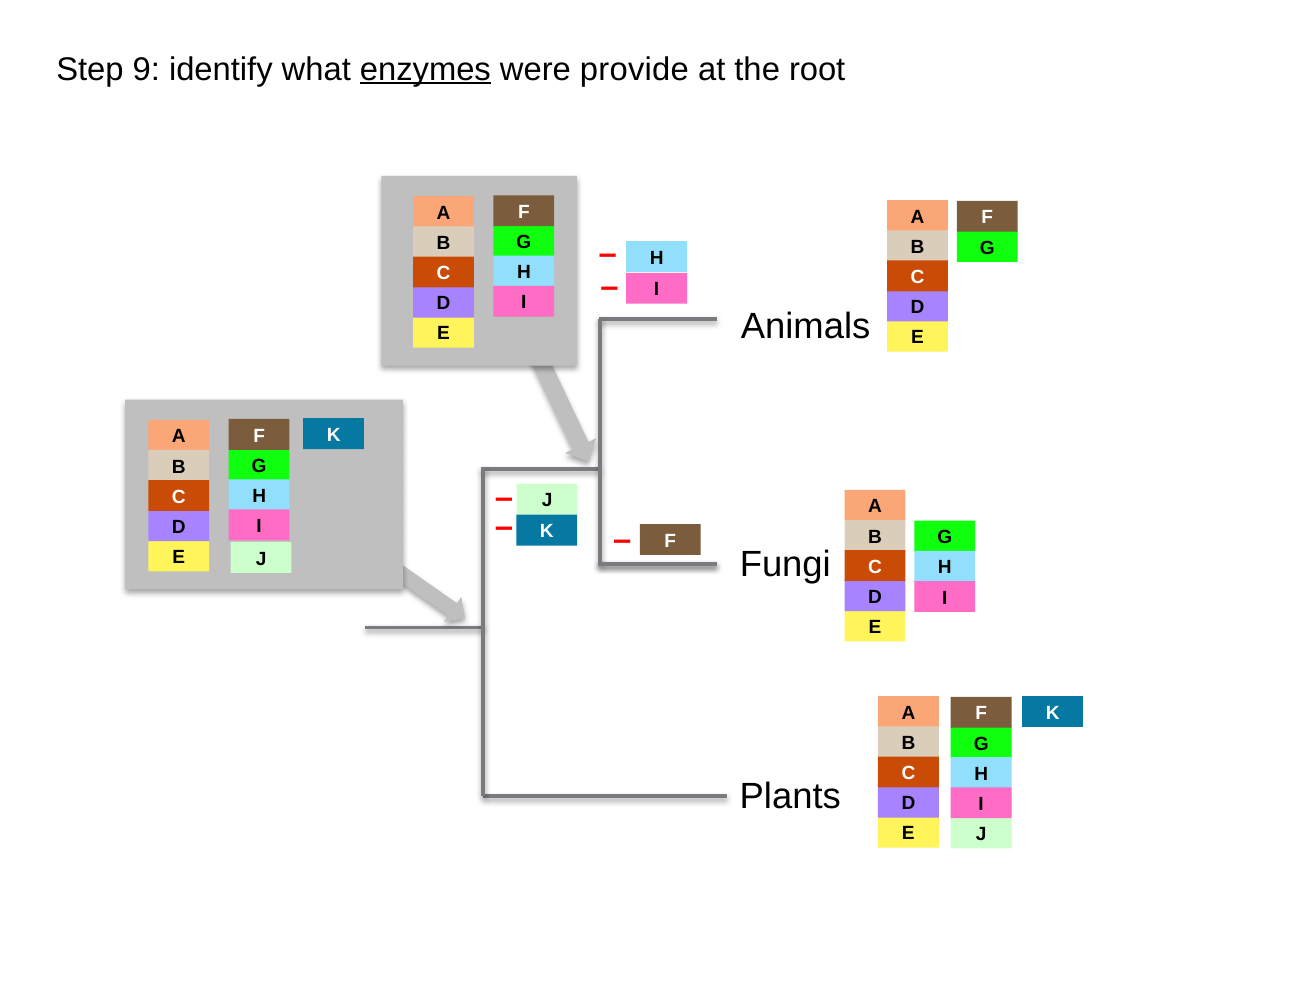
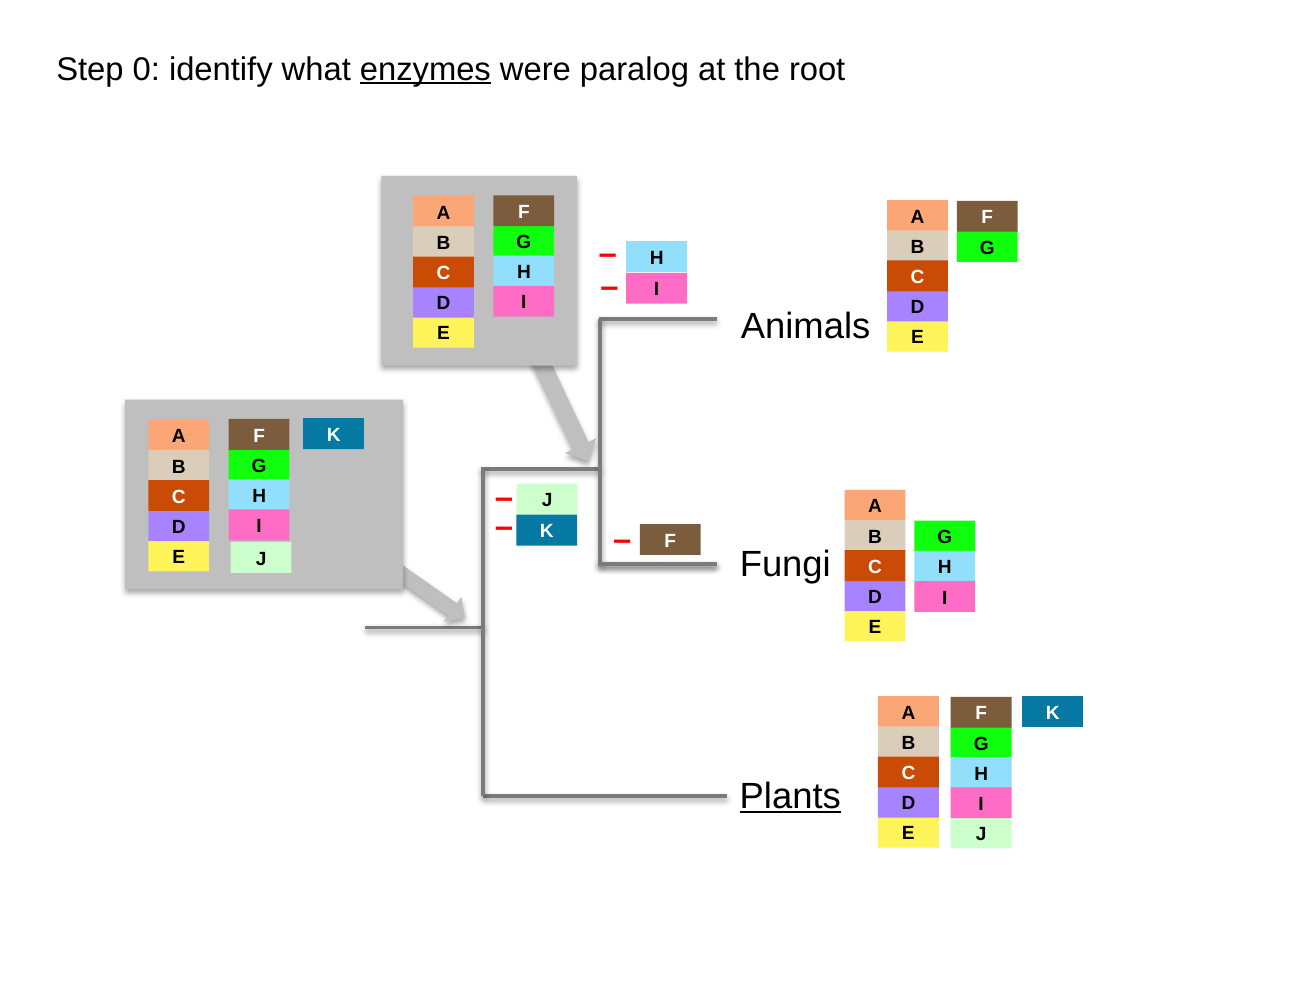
9: 9 -> 0
provide: provide -> paralog
Plants underline: none -> present
